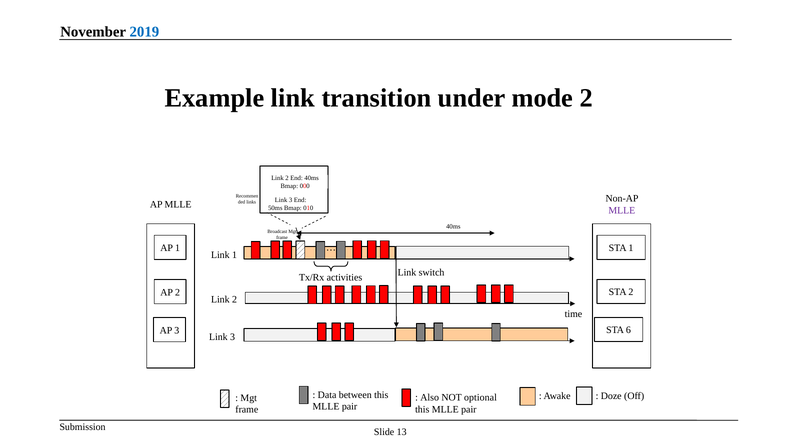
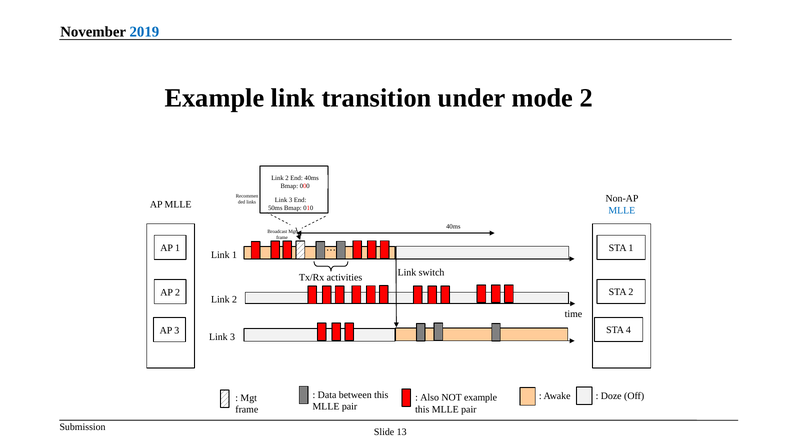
MLLE at (622, 211) colour: purple -> blue
6: 6 -> 4
NOT optional: optional -> example
